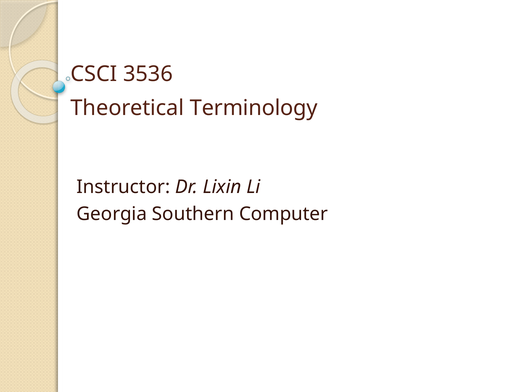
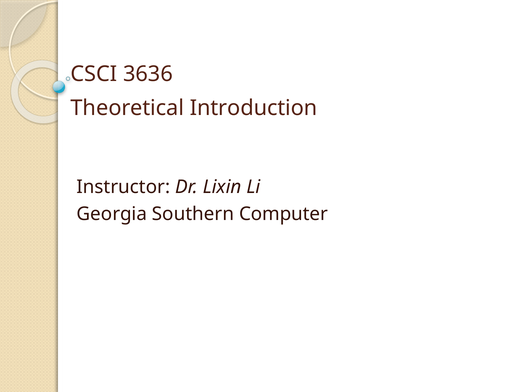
3536: 3536 -> 3636
Terminology: Terminology -> Introduction
